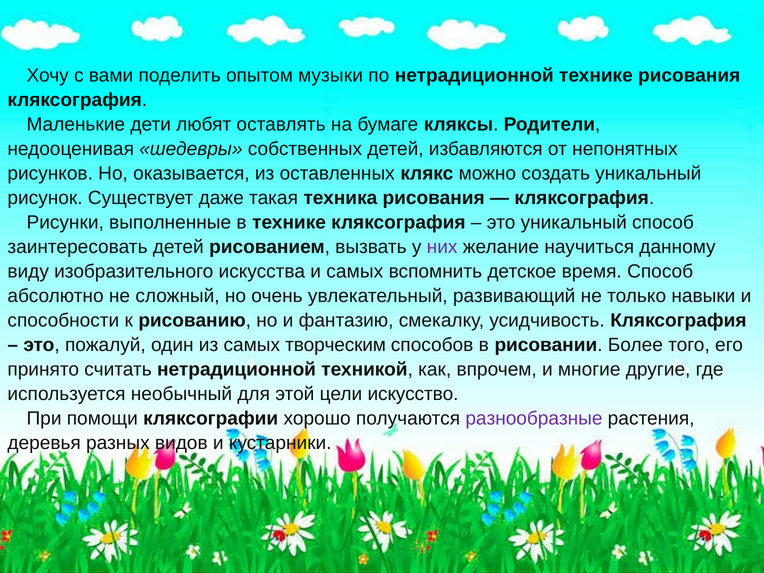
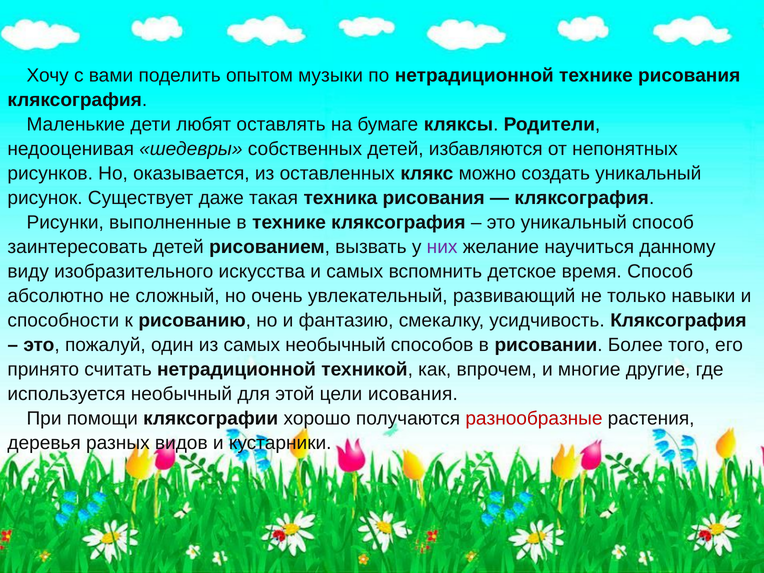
самых творческим: творческим -> необычный
искусство: искусство -> исования
разнообразные colour: purple -> red
